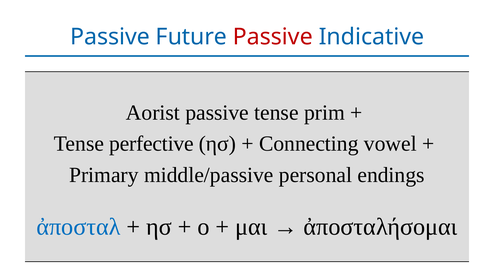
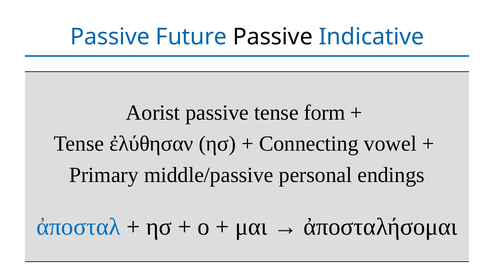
Passive at (273, 37) colour: red -> black
prim: prim -> form
perfective: perfective -> ἐλύθησαν
